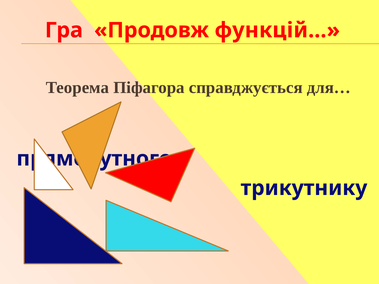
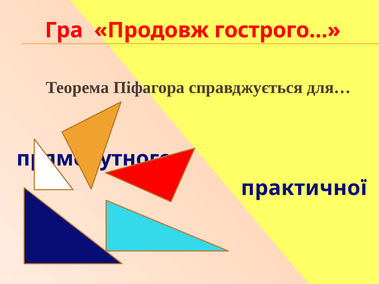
функцій…: функцій… -> гострого…
трикутнику: трикутнику -> практичної
